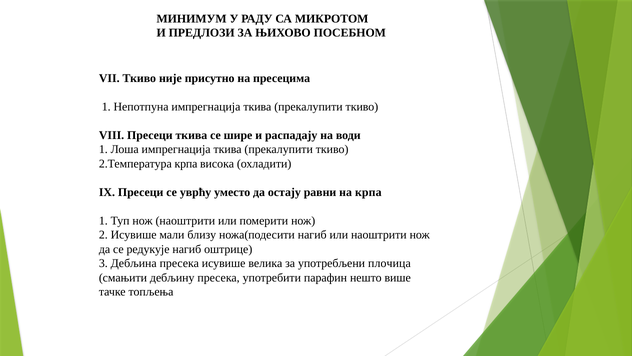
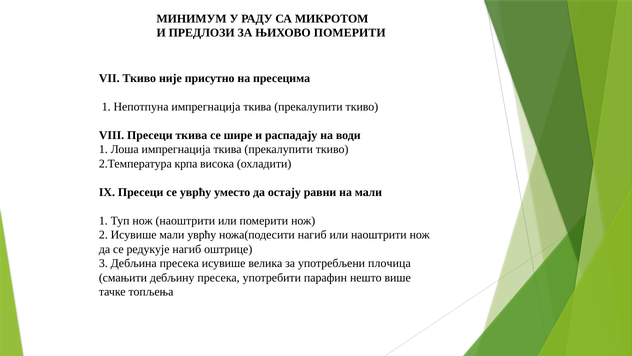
ЊИХОВО ПОСЕБНОМ: ПОСЕБНОМ -> ПОМЕРИТИ
на крпа: крпа -> мали
мали близу: близу -> уврћу
